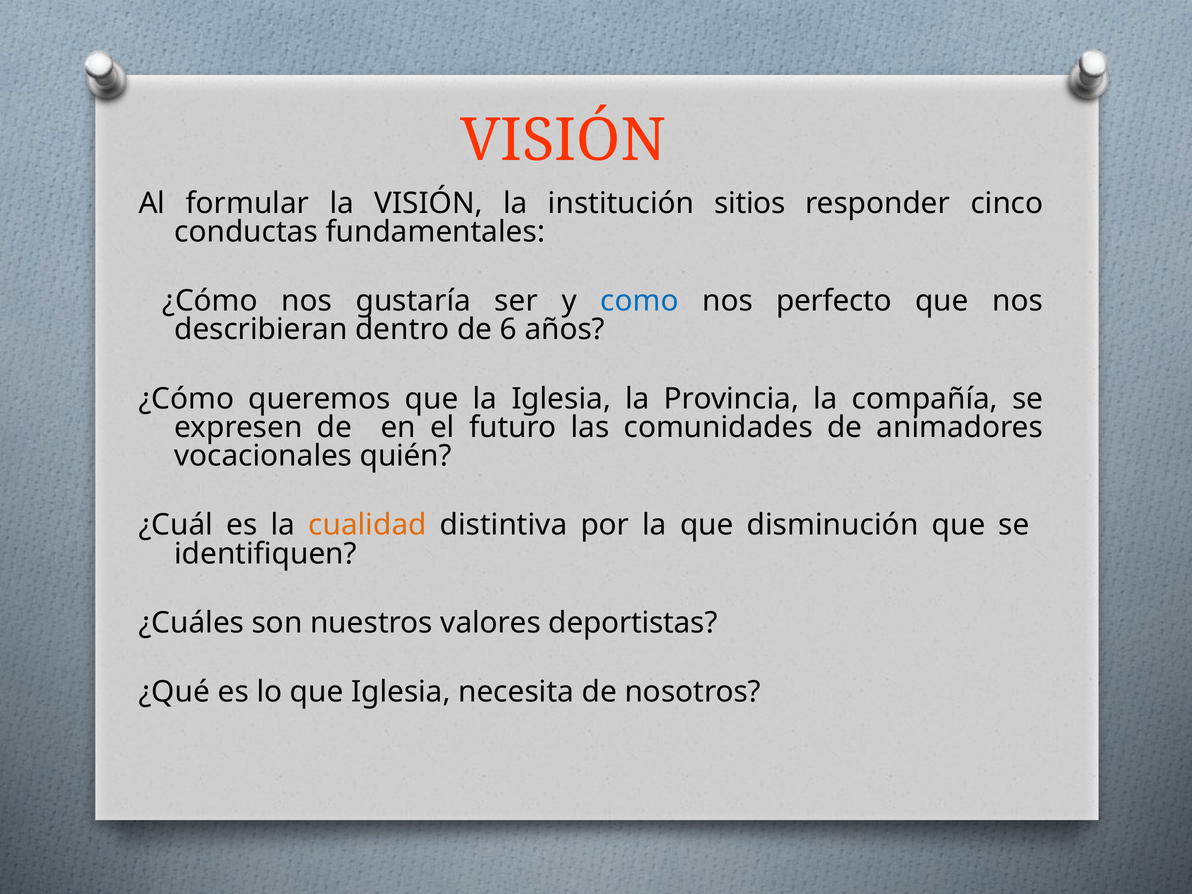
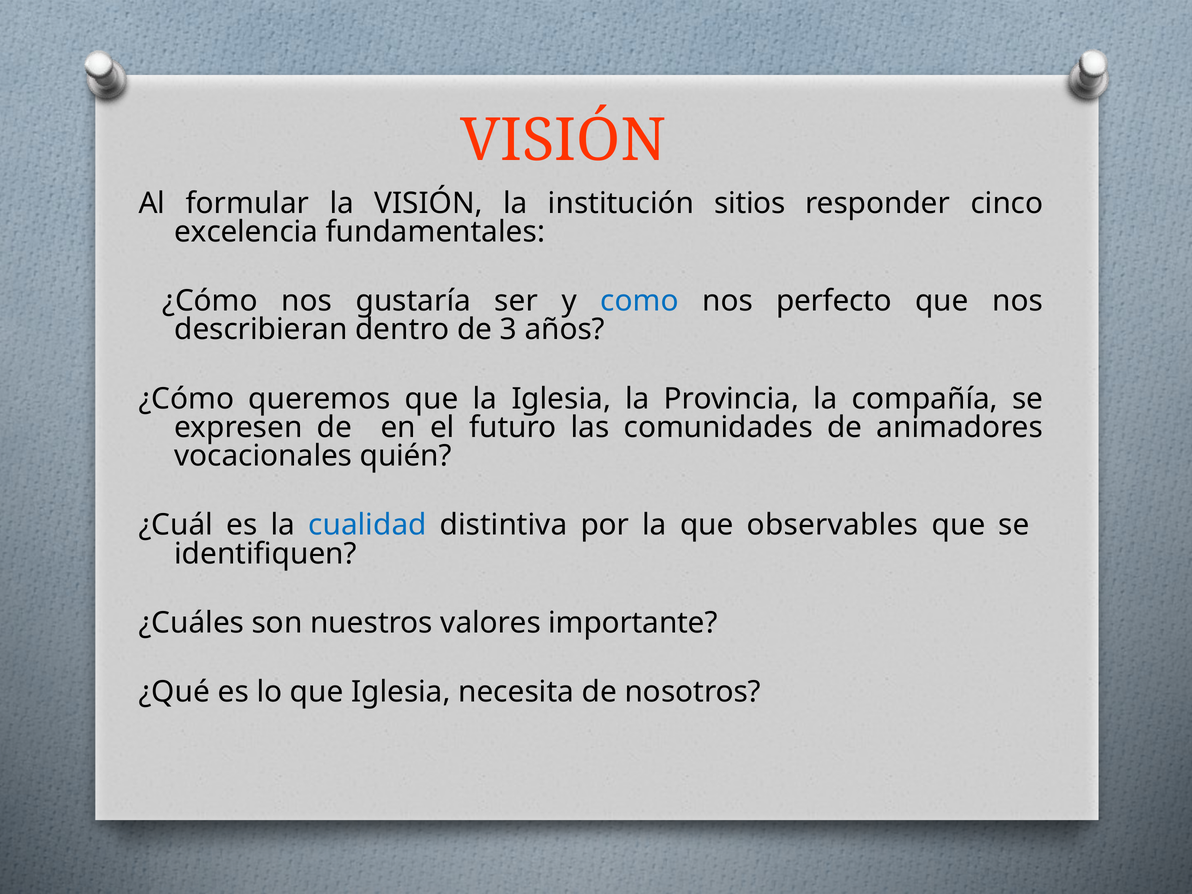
conductas: conductas -> excelencia
6: 6 -> 3
cualidad colour: orange -> blue
disminución: disminución -> observables
deportistas: deportistas -> importante
